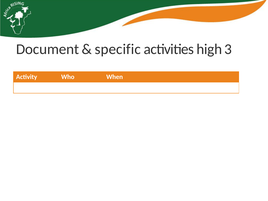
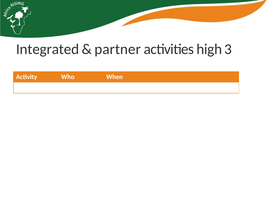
Document: Document -> Integrated
specific: specific -> partner
